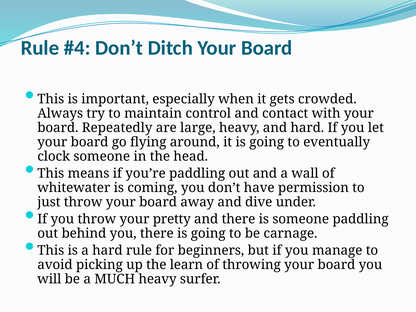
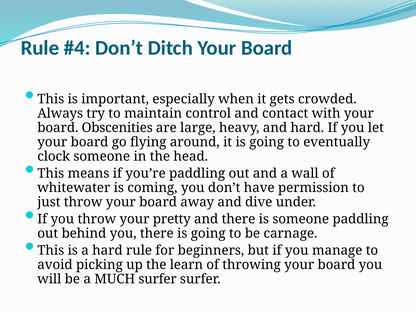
Repeatedly: Repeatedly -> Obscenities
MUCH heavy: heavy -> surfer
